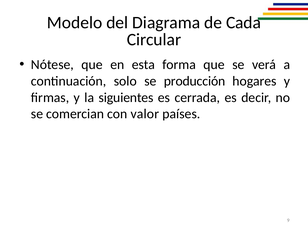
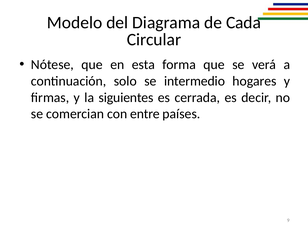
producción: producción -> intermedio
valor: valor -> entre
